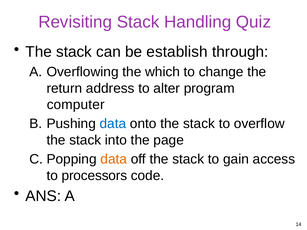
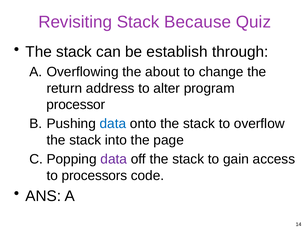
Handling: Handling -> Because
which: which -> about
computer: computer -> processor
data at (114, 159) colour: orange -> purple
